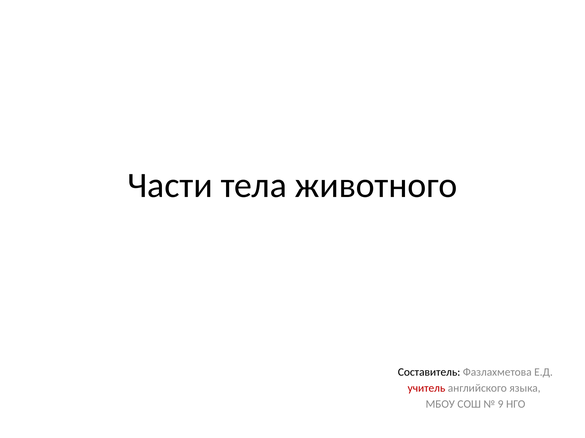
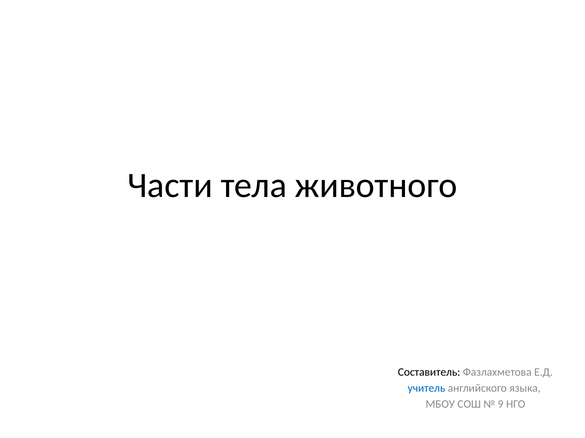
учитель colour: red -> blue
